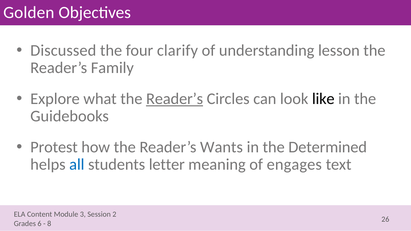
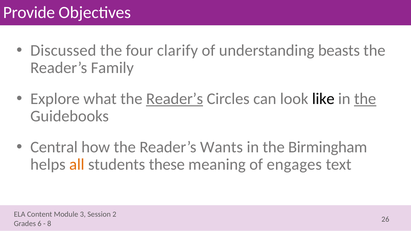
Golden: Golden -> Provide
lesson: lesson -> beasts
the at (365, 99) underline: none -> present
Protest: Protest -> Central
Determined: Determined -> Birmingham
all colour: blue -> orange
letter: letter -> these
